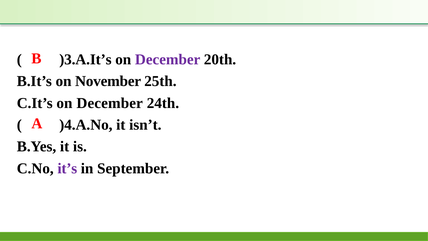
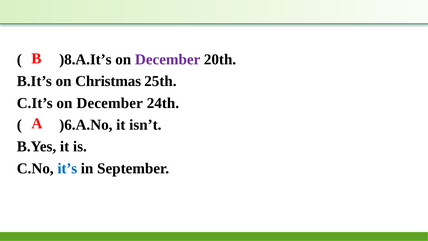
)3.A.It’s: )3.A.It’s -> )8.A.It’s
November: November -> Christmas
)4.A.No: )4.A.No -> )6.A.No
it’s colour: purple -> blue
